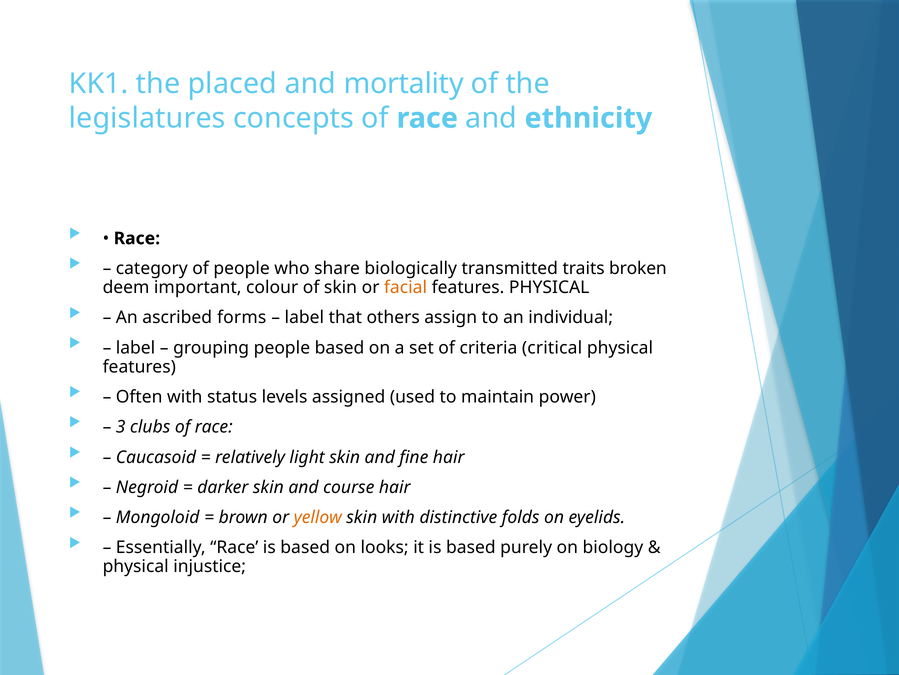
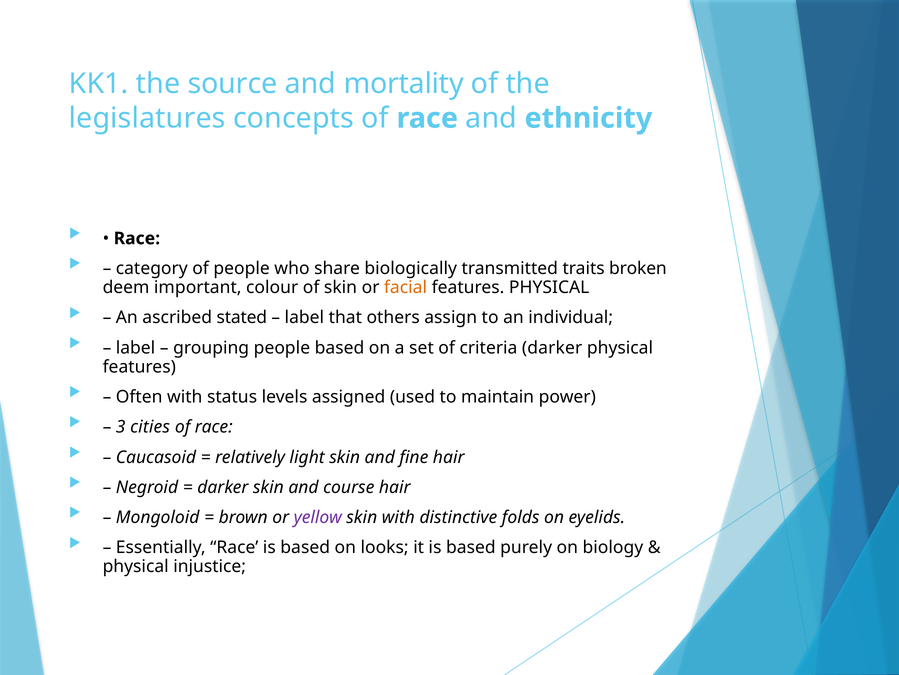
placed: placed -> source
forms: forms -> stated
criteria critical: critical -> darker
clubs: clubs -> cities
yellow colour: orange -> purple
